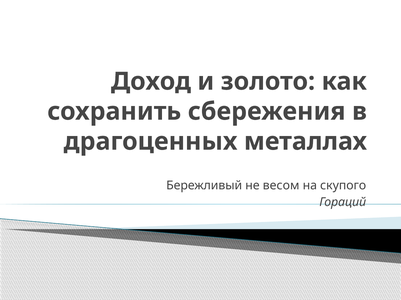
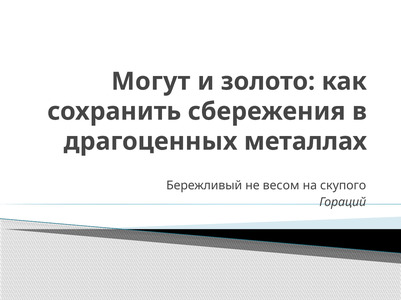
Доход: Доход -> Могут
